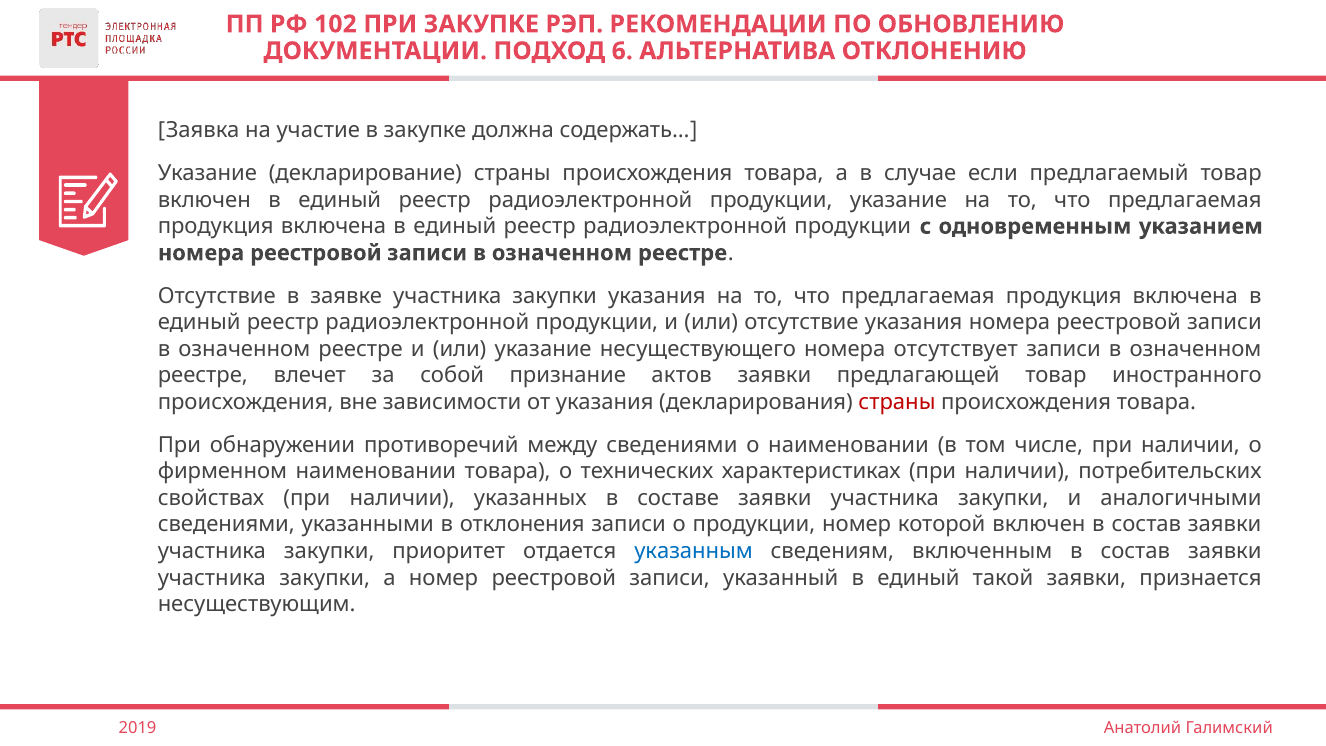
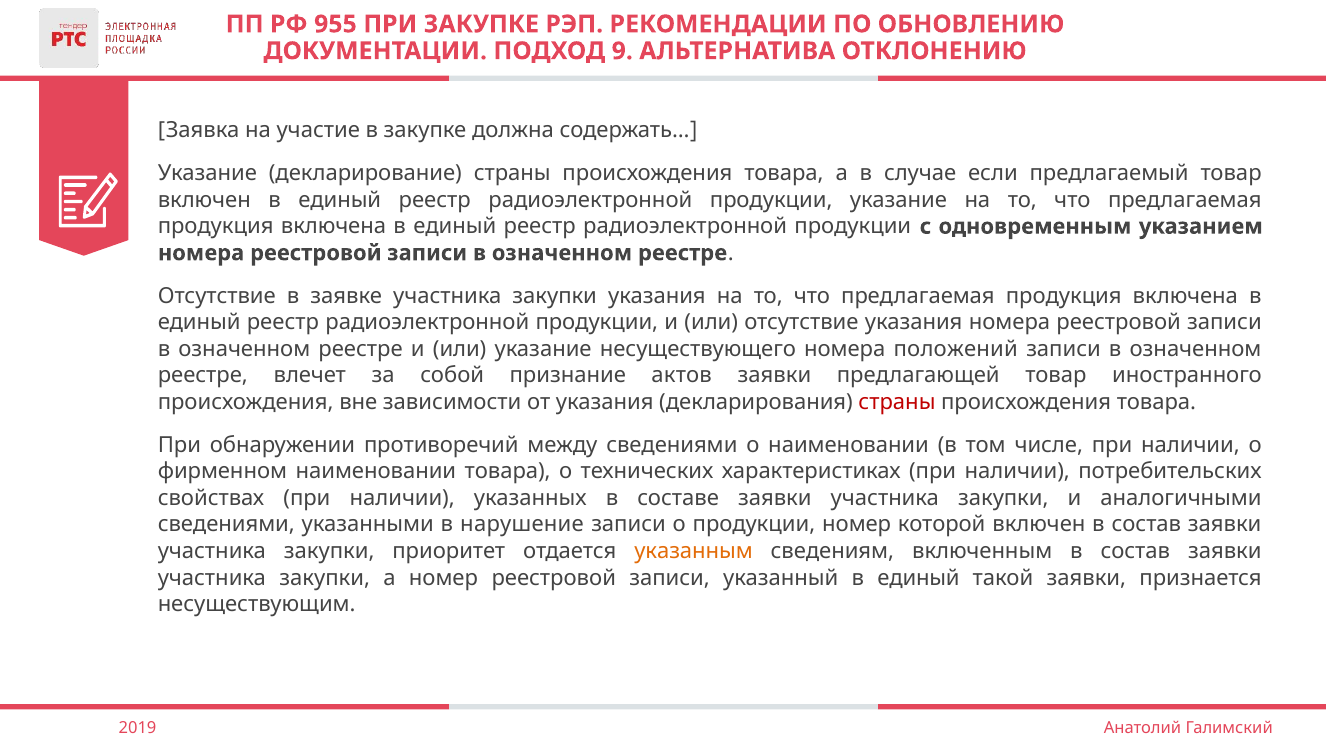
102: 102 -> 955
6: 6 -> 9
отсутствует: отсутствует -> положений
отклонения: отклонения -> нарушение
указанным colour: blue -> orange
